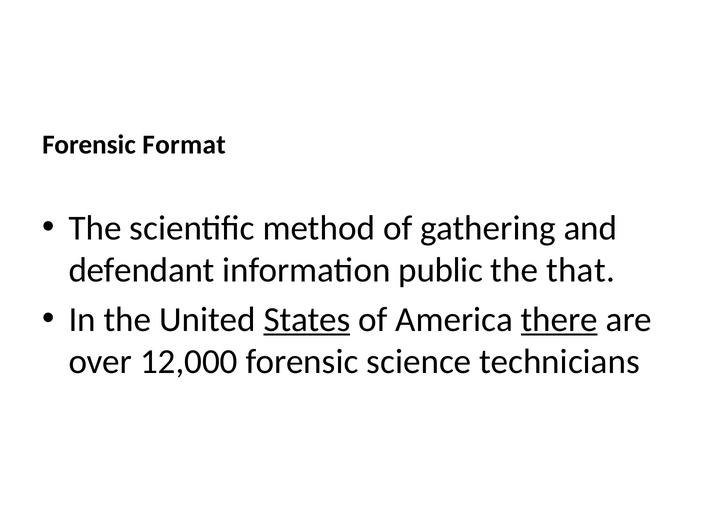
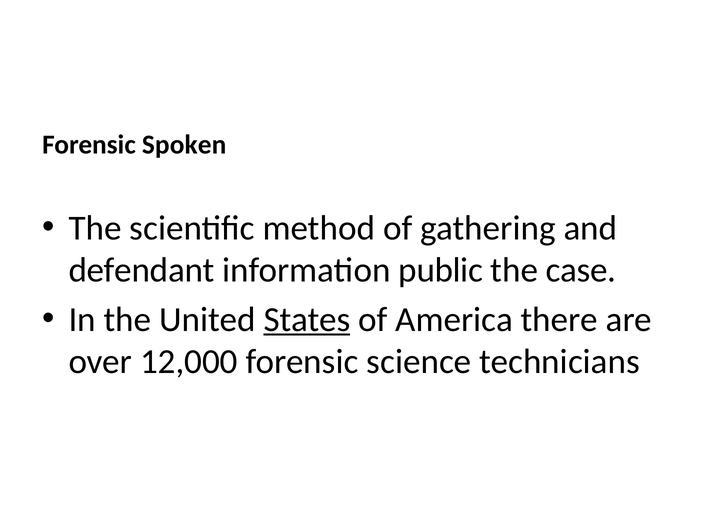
Format: Format -> Spoken
that: that -> case
there underline: present -> none
